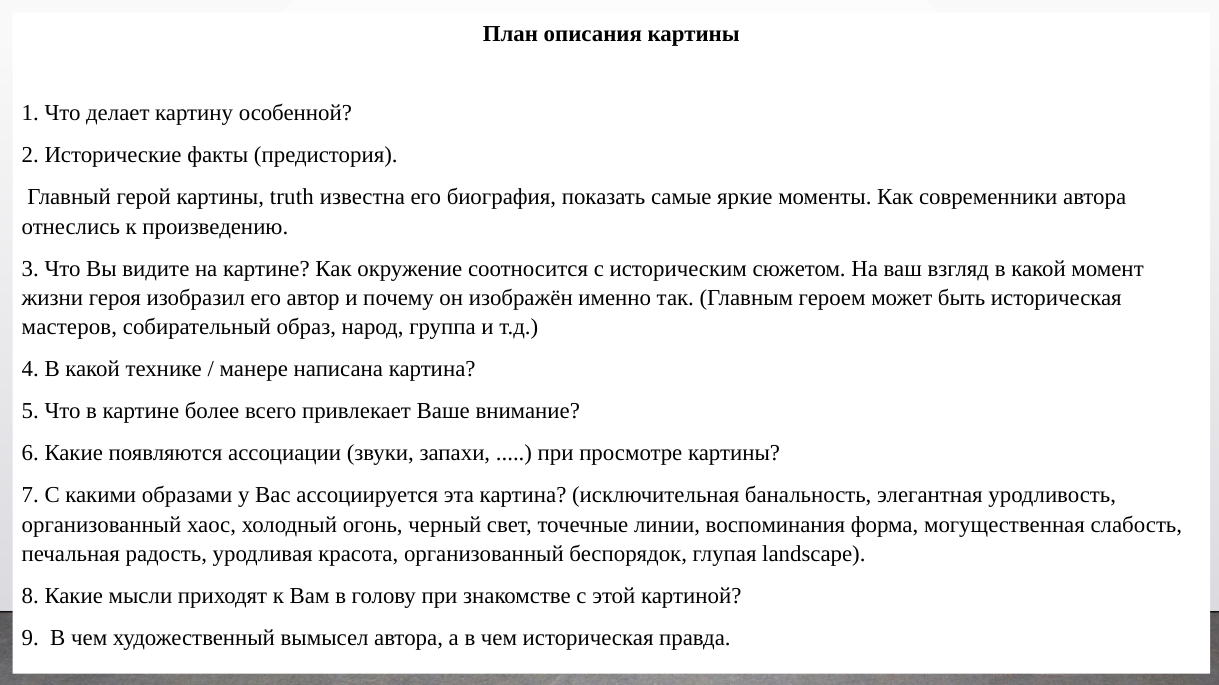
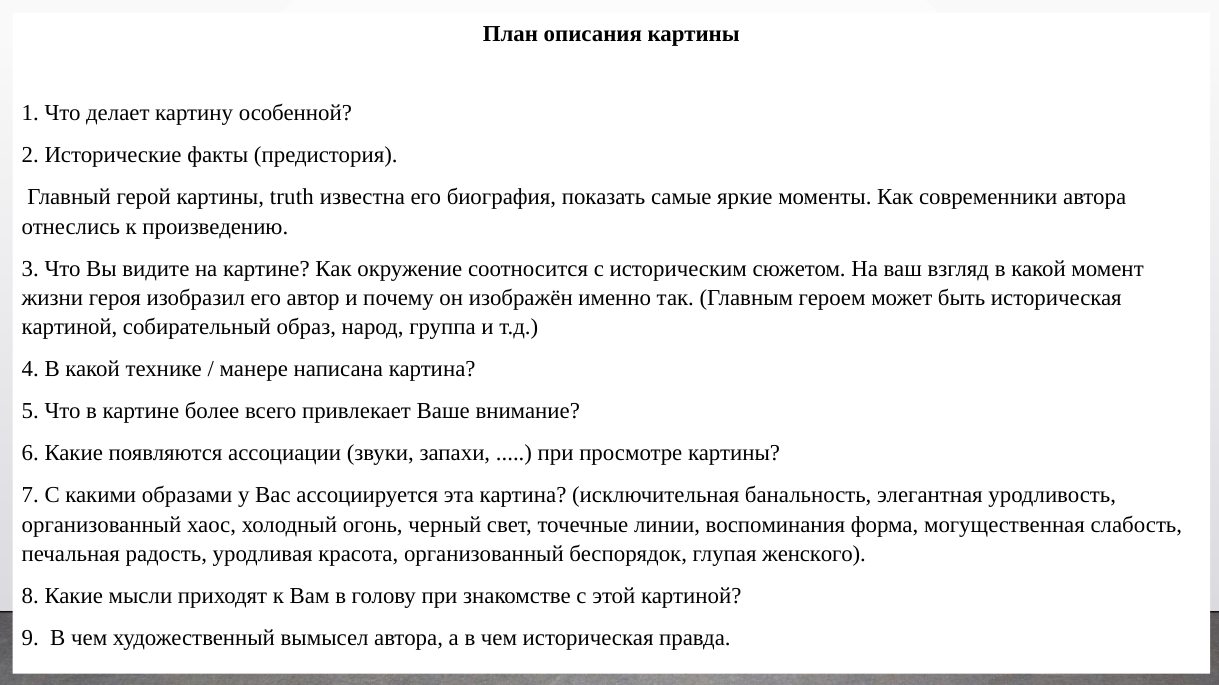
мастеров at (69, 328): мастеров -> картиной
landscape: landscape -> женского
